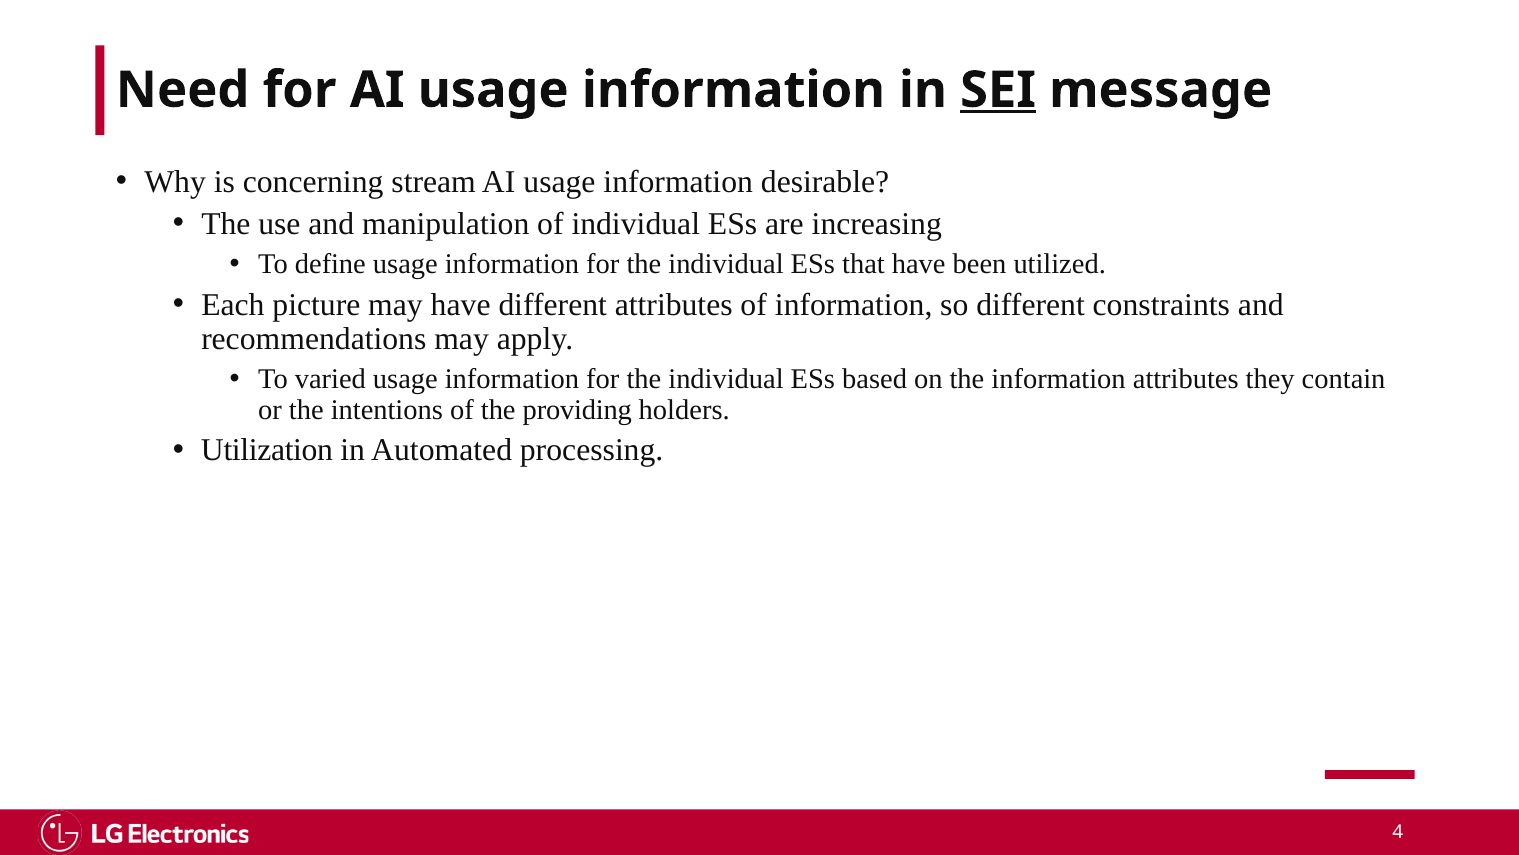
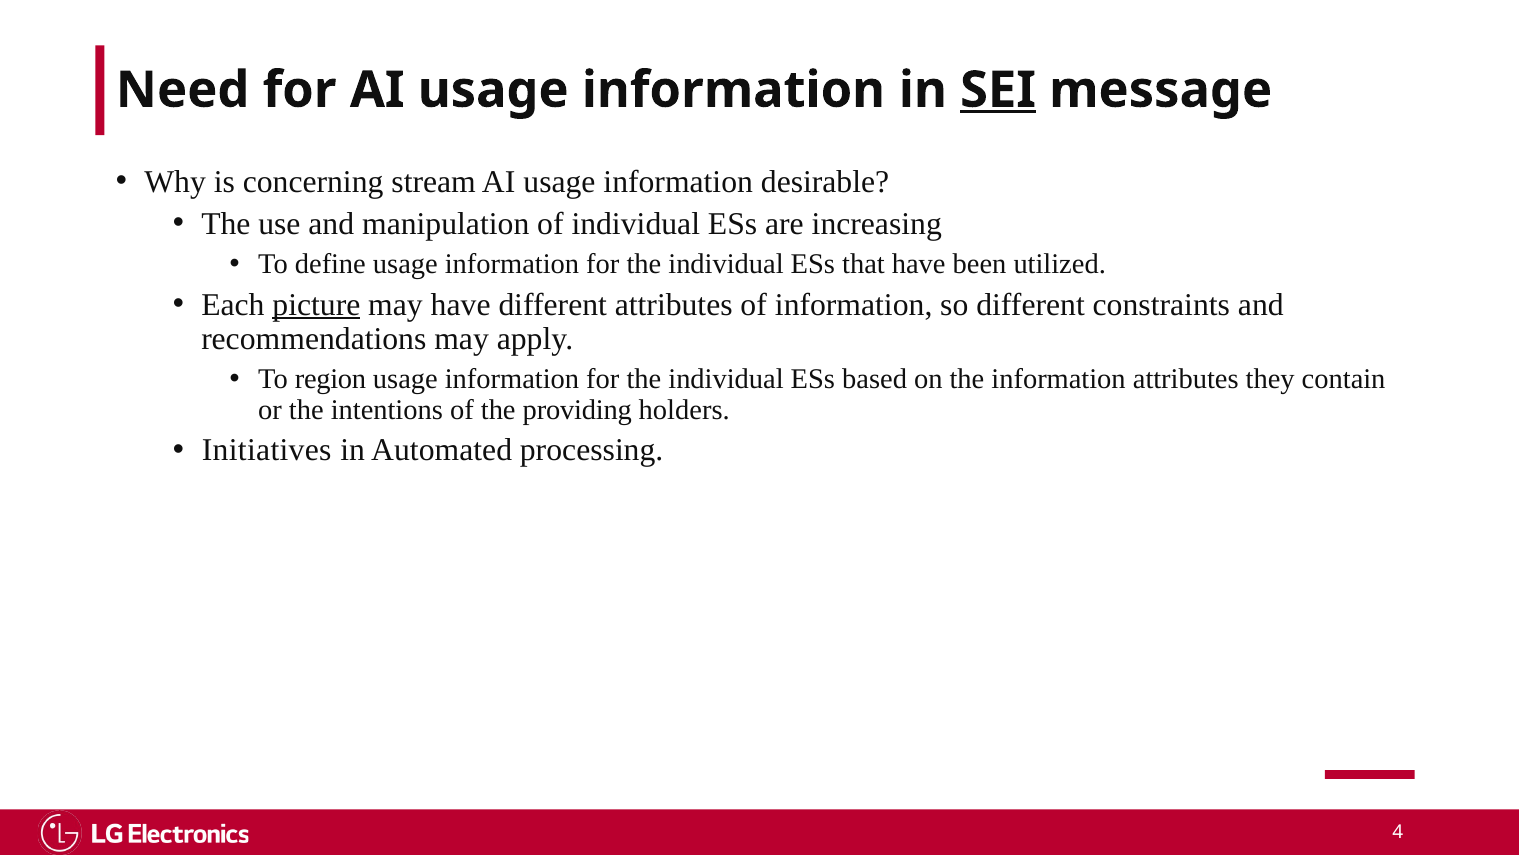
picture underline: none -> present
varied: varied -> region
Utilization: Utilization -> Initiatives
